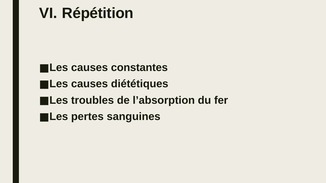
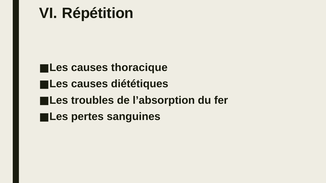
constantes: constantes -> thoracique
